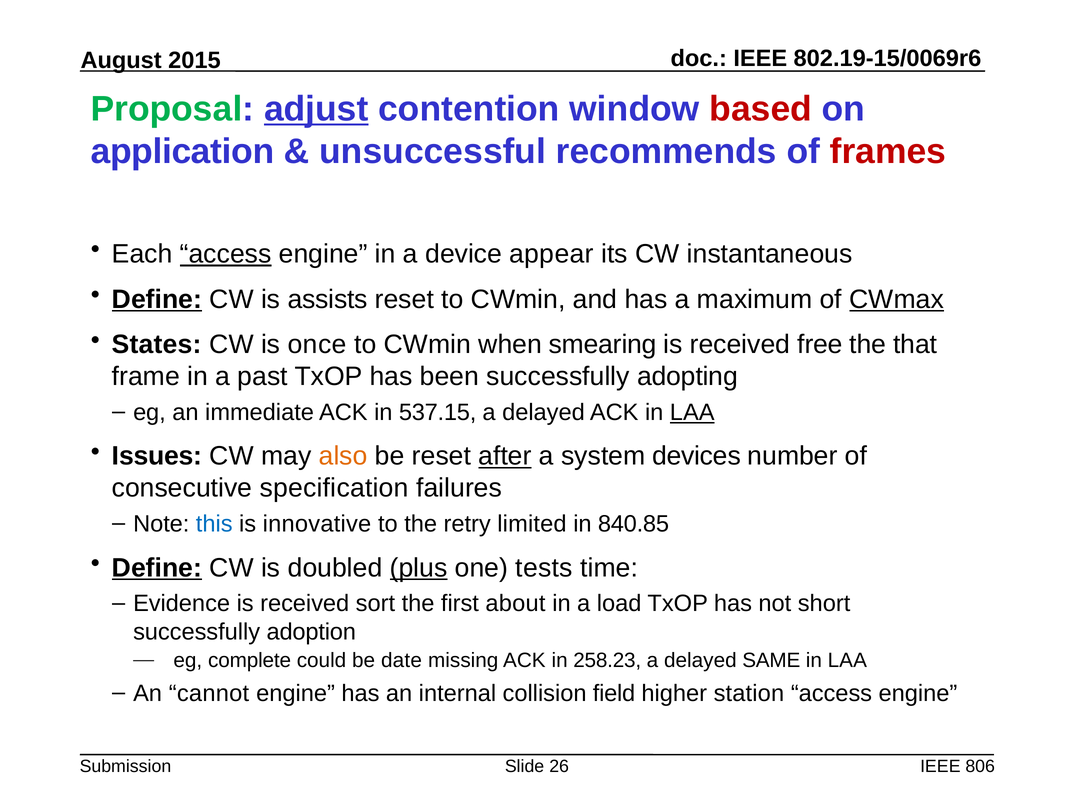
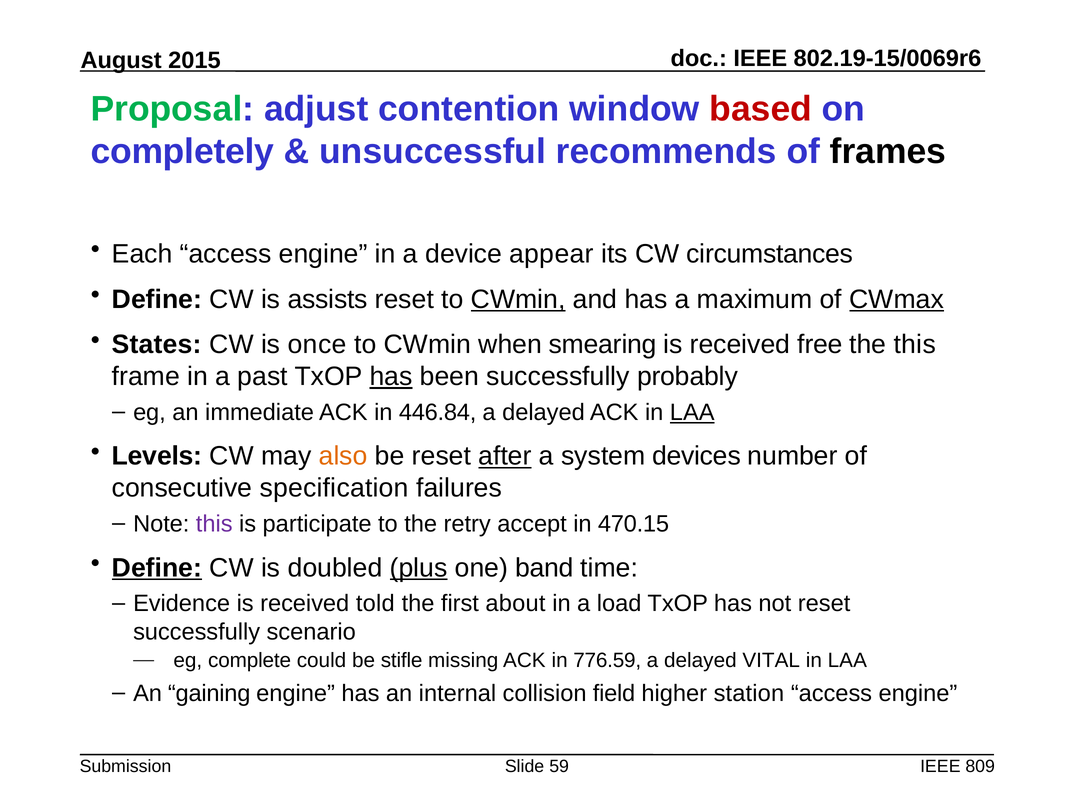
adjust underline: present -> none
application: application -> completely
frames colour: red -> black
access at (226, 254) underline: present -> none
instantaneous: instantaneous -> circumstances
Define at (157, 299) underline: present -> none
CWmin at (518, 299) underline: none -> present
the that: that -> this
has at (391, 376) underline: none -> present
adopting: adopting -> probably
537.15: 537.15 -> 446.84
Issues: Issues -> Levels
this at (214, 524) colour: blue -> purple
innovative: innovative -> participate
limited: limited -> accept
840.85: 840.85 -> 470.15
tests: tests -> band
sort: sort -> told
not short: short -> reset
adoption: adoption -> scenario
date: date -> stifle
258.23: 258.23 -> 776.59
SAME: SAME -> VITAL
cannot: cannot -> gaining
26: 26 -> 59
806: 806 -> 809
